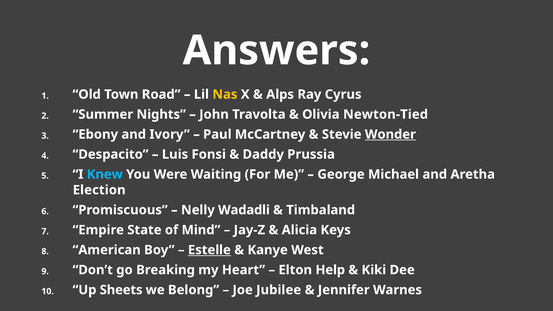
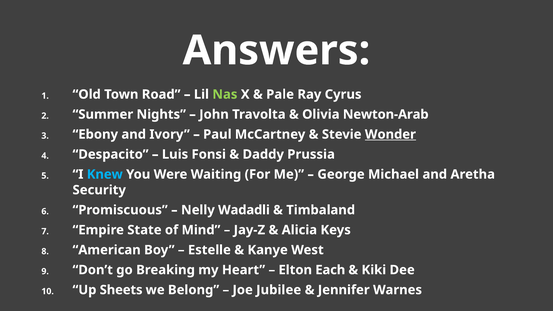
Nas colour: yellow -> light green
Alps: Alps -> Pale
Newton-Tied: Newton-Tied -> Newton-Arab
Election: Election -> Security
Estelle underline: present -> none
Help: Help -> Each
